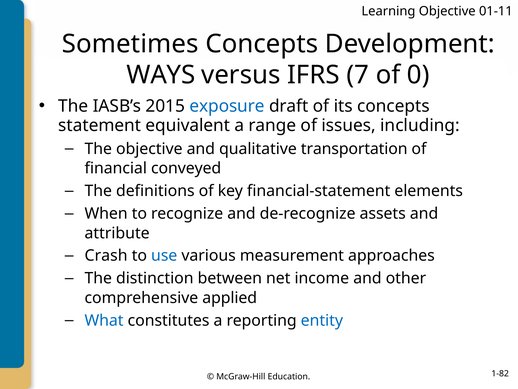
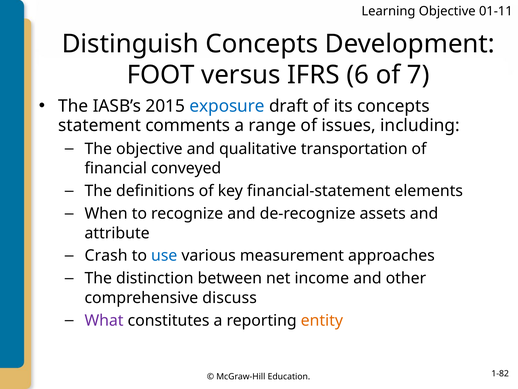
Sometimes: Sometimes -> Distinguish
WAYS: WAYS -> FOOT
7: 7 -> 6
0: 0 -> 7
equivalent: equivalent -> comments
applied: applied -> discuss
What colour: blue -> purple
entity colour: blue -> orange
